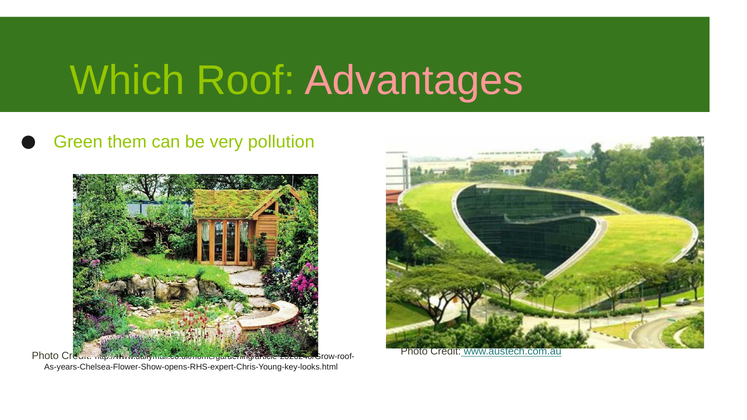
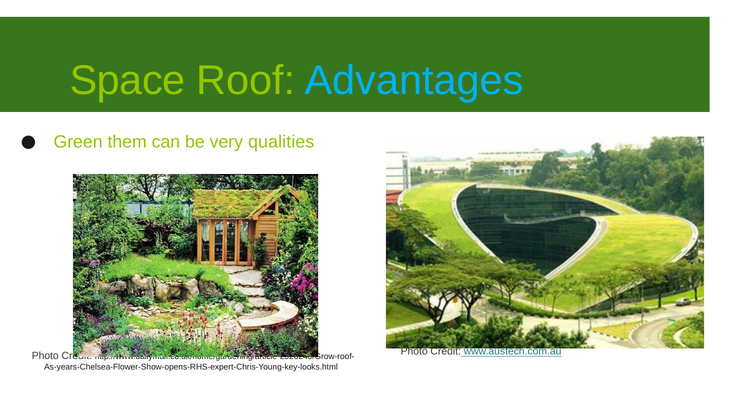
Which: Which -> Space
Advantages colour: pink -> light blue
pollution: pollution -> qualities
